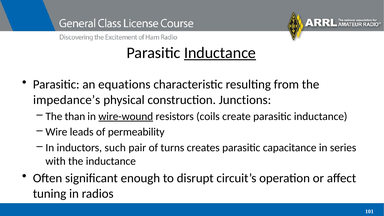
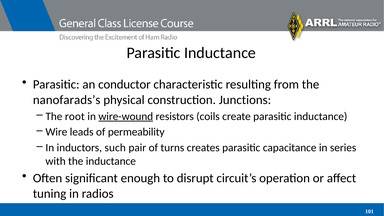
Inductance at (220, 53) underline: present -> none
equations: equations -> conductor
impedance’s: impedance’s -> nanofarads’s
than: than -> root
